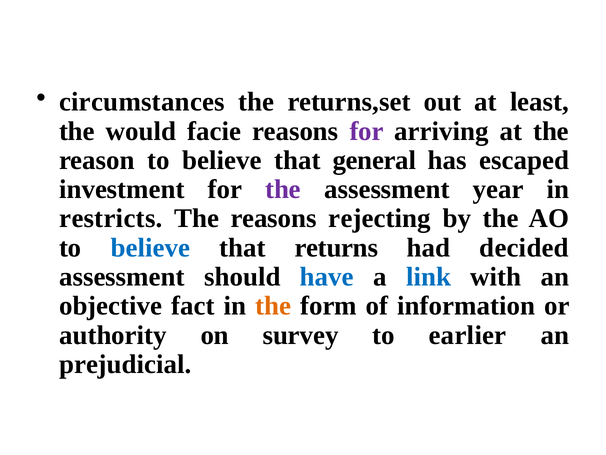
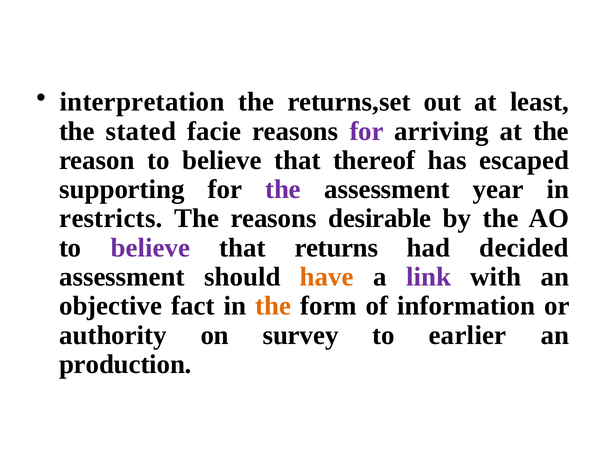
circumstances: circumstances -> interpretation
would: would -> stated
general: general -> thereof
investment: investment -> supporting
rejecting: rejecting -> desirable
believe at (150, 247) colour: blue -> purple
have colour: blue -> orange
link colour: blue -> purple
prejudicial: prejudicial -> production
